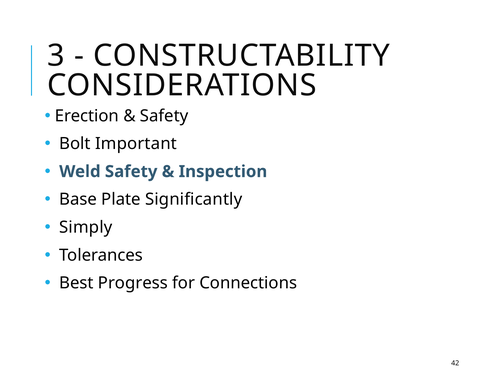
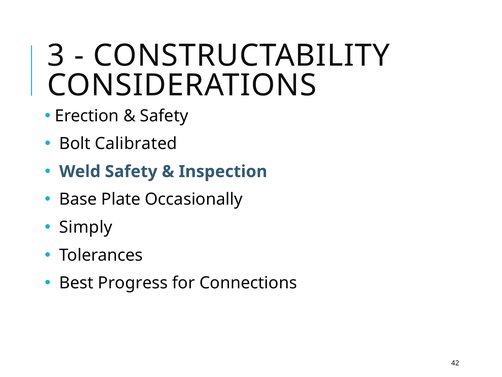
Important: Important -> Calibrated
Significantly: Significantly -> Occasionally
